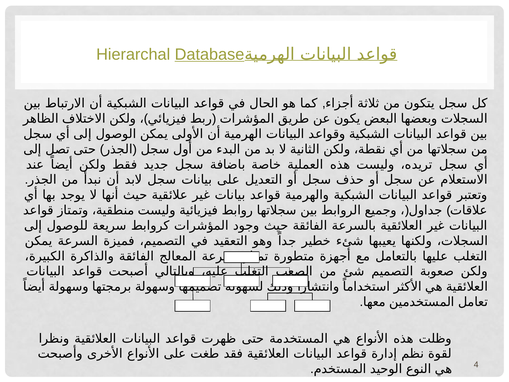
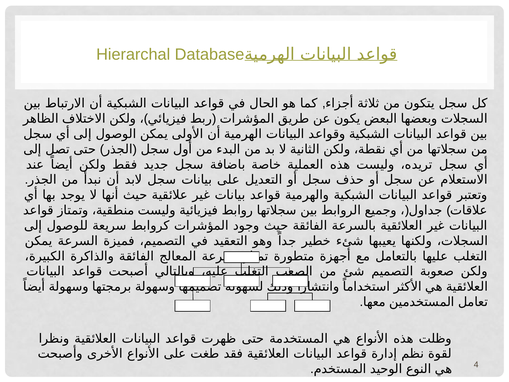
Database underline: present -> none
